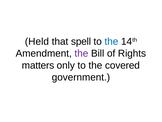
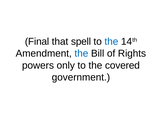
Held: Held -> Final
the at (81, 53) colour: purple -> blue
matters: matters -> powers
